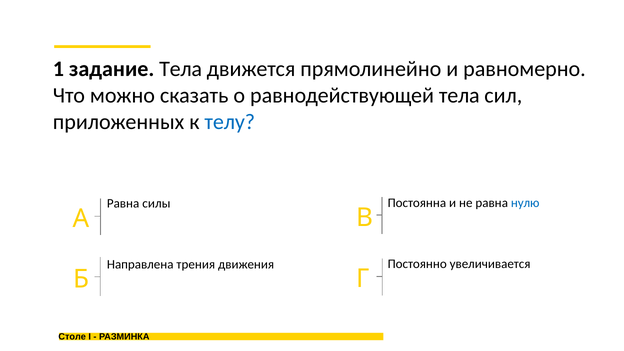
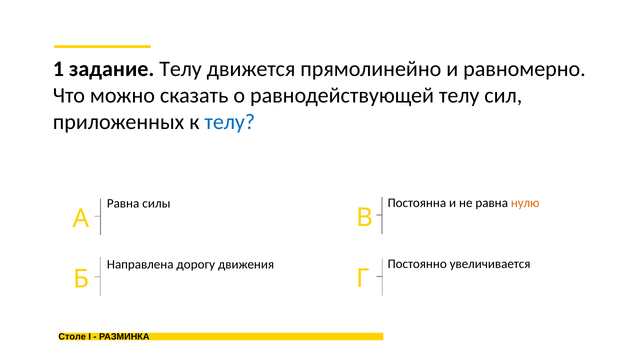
задание Тела: Тела -> Телу
равнодействующей тела: тела -> телу
нулю colour: blue -> orange
трения: трения -> дорогу
